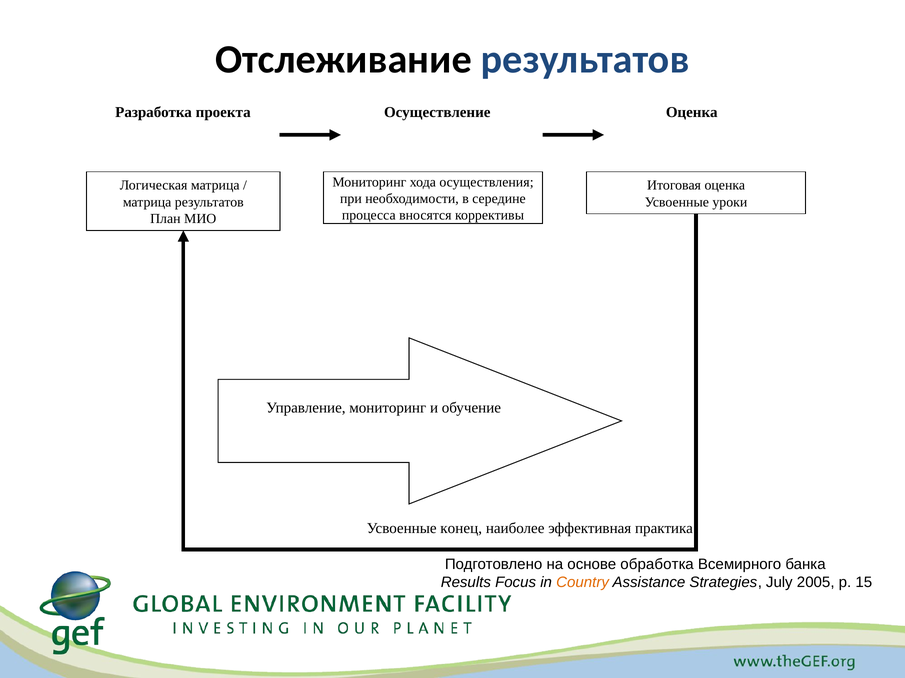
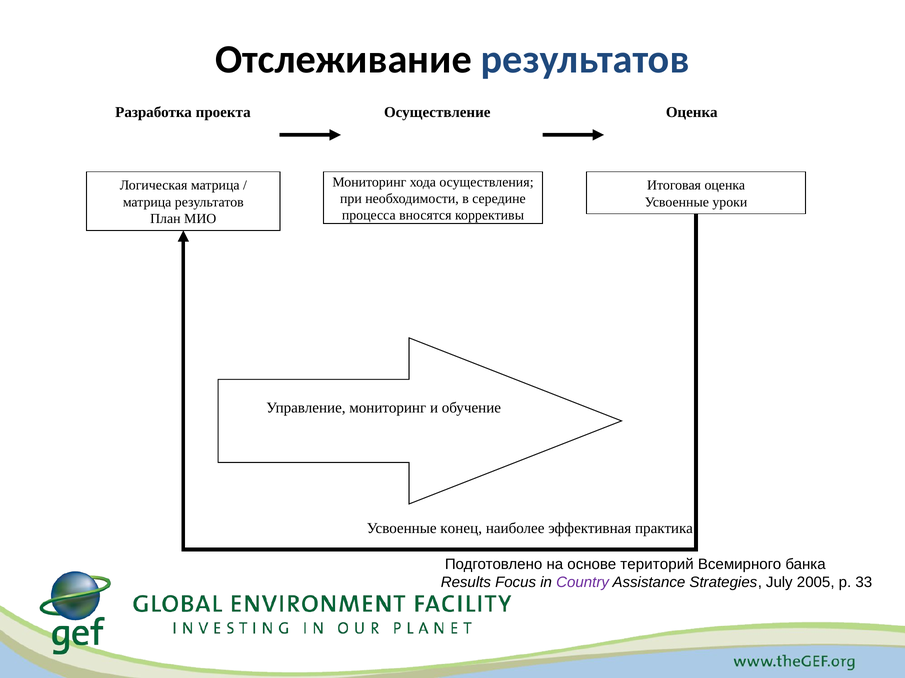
обработка: обработка -> територий
Country colour: orange -> purple
15: 15 -> 33
